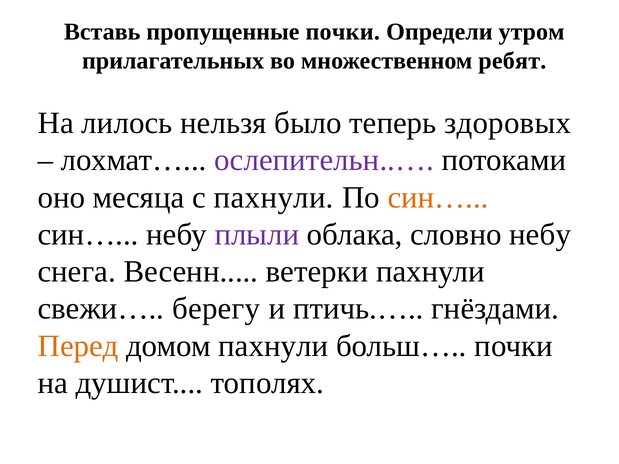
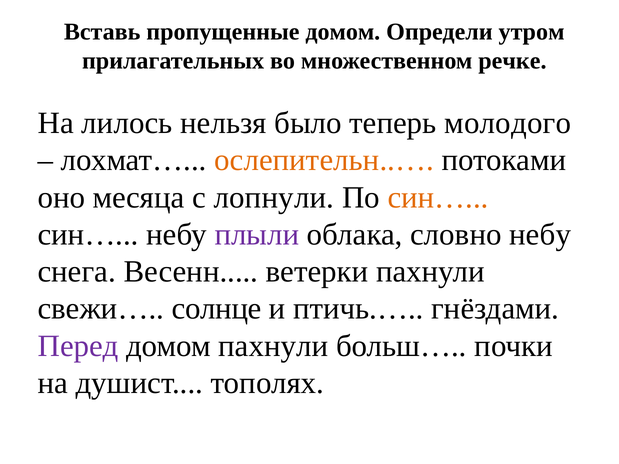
пропущенные почки: почки -> домом
ребят: ребят -> речке
здоровых: здоровых -> молодого
ослепительн..… colour: purple -> orange
с пахнули: пахнули -> лопнули
берегу: берегу -> солнце
Перед colour: orange -> purple
